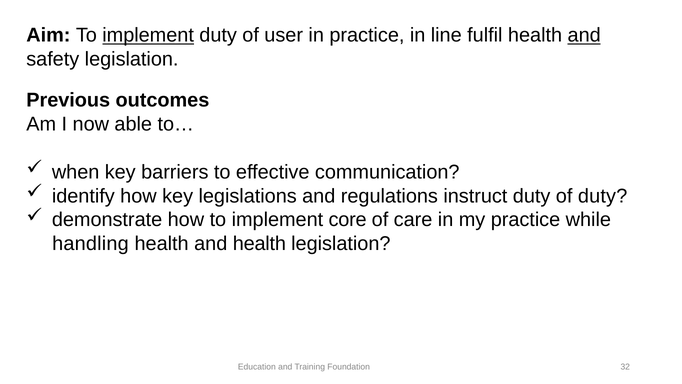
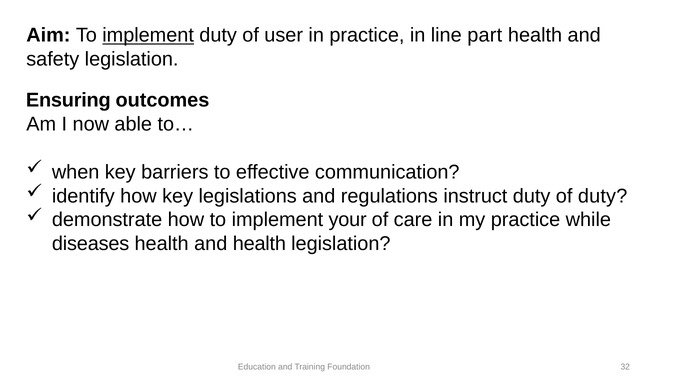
fulfil: fulfil -> part
and at (584, 35) underline: present -> none
Previous: Previous -> Ensuring
core: core -> your
handling: handling -> diseases
